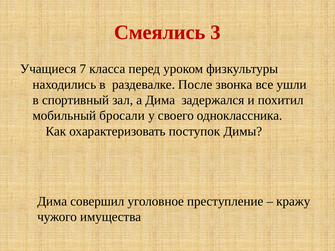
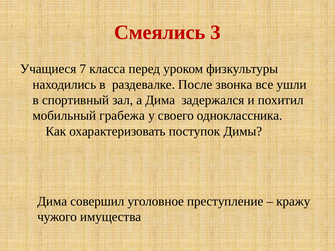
бросали: бросали -> грабежа
